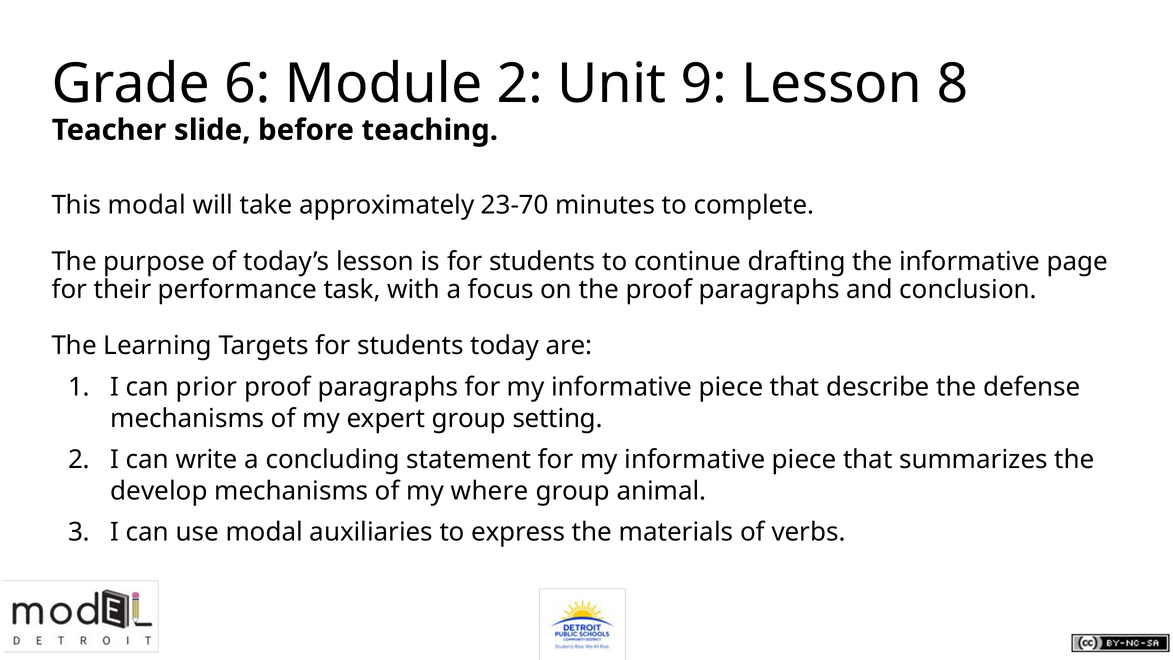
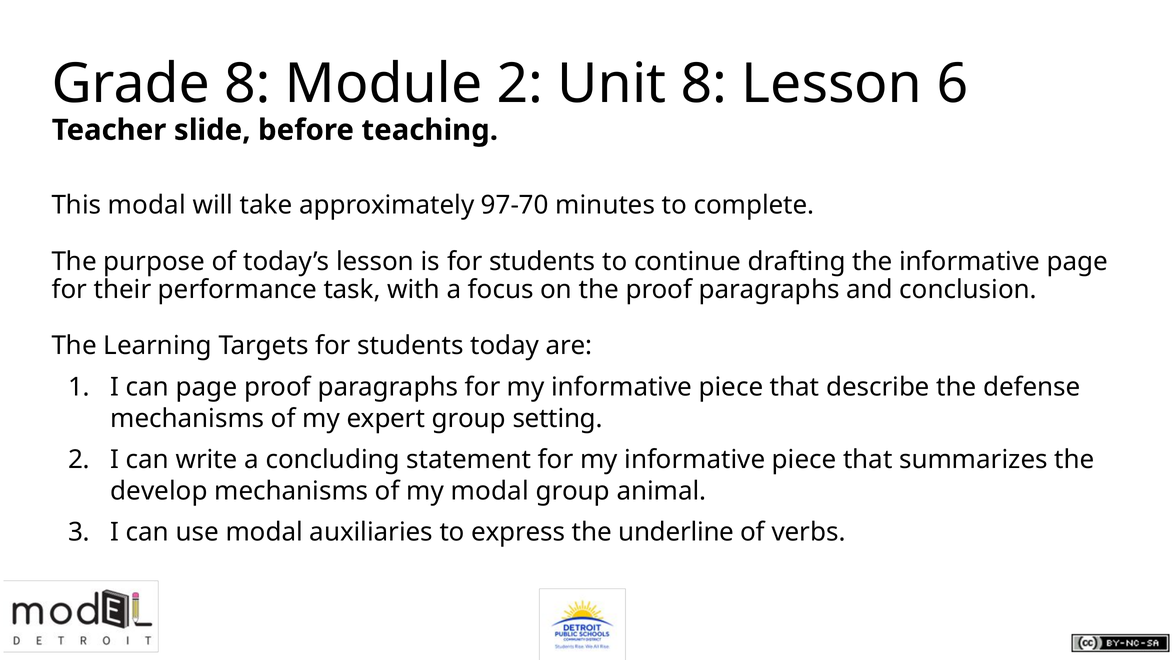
Grade 6: 6 -> 8
Unit 9: 9 -> 8
8: 8 -> 6
23-70: 23-70 -> 97-70
can prior: prior -> page
my where: where -> modal
materials: materials -> underline
